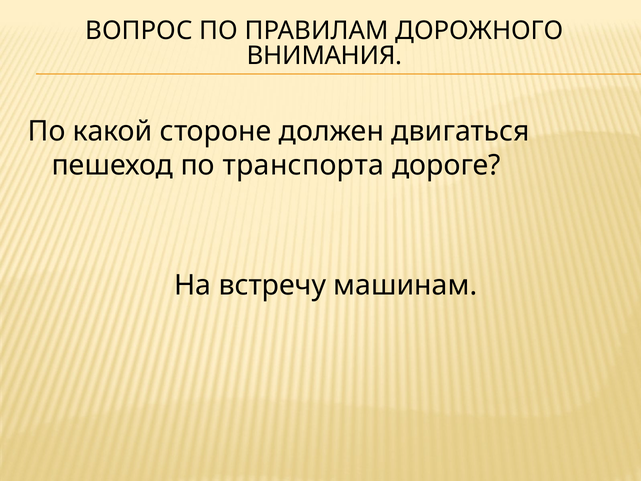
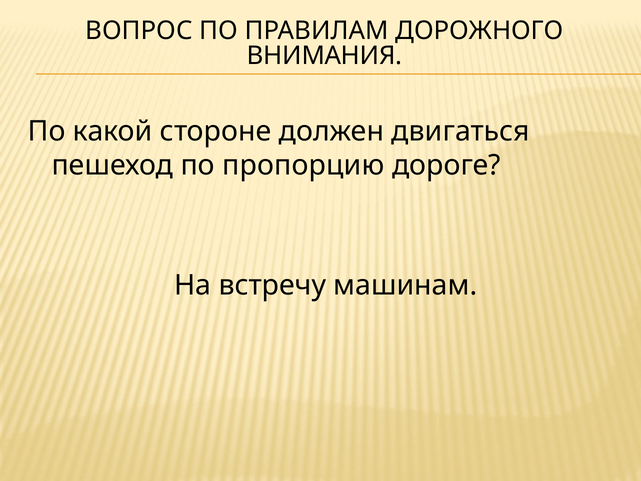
транспорта: транспорта -> пропорцию
